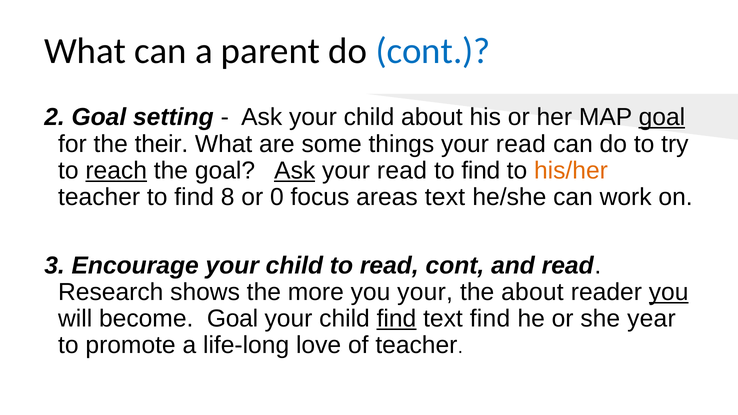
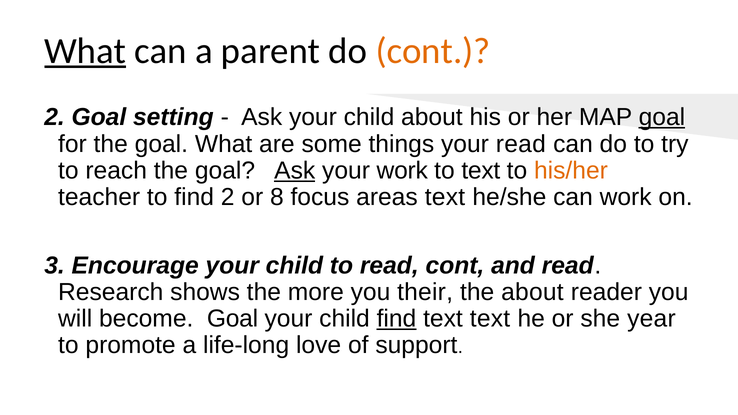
What at (85, 51) underline: none -> present
cont at (433, 51) colour: blue -> orange
for the their: their -> goal
reach underline: present -> none
read at (402, 171): read -> work
find at (481, 171): find -> text
find 8: 8 -> 2
0: 0 -> 8
you your: your -> their
you at (669, 292) underline: present -> none
text find: find -> text
of teacher: teacher -> support
